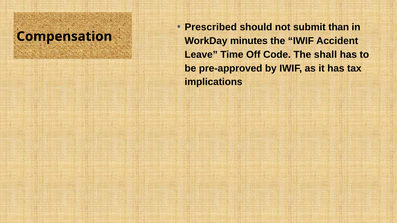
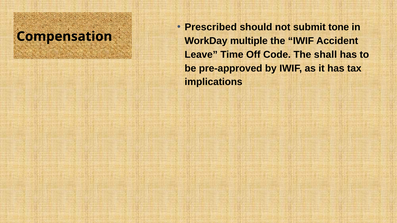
than: than -> tone
minutes: minutes -> multiple
